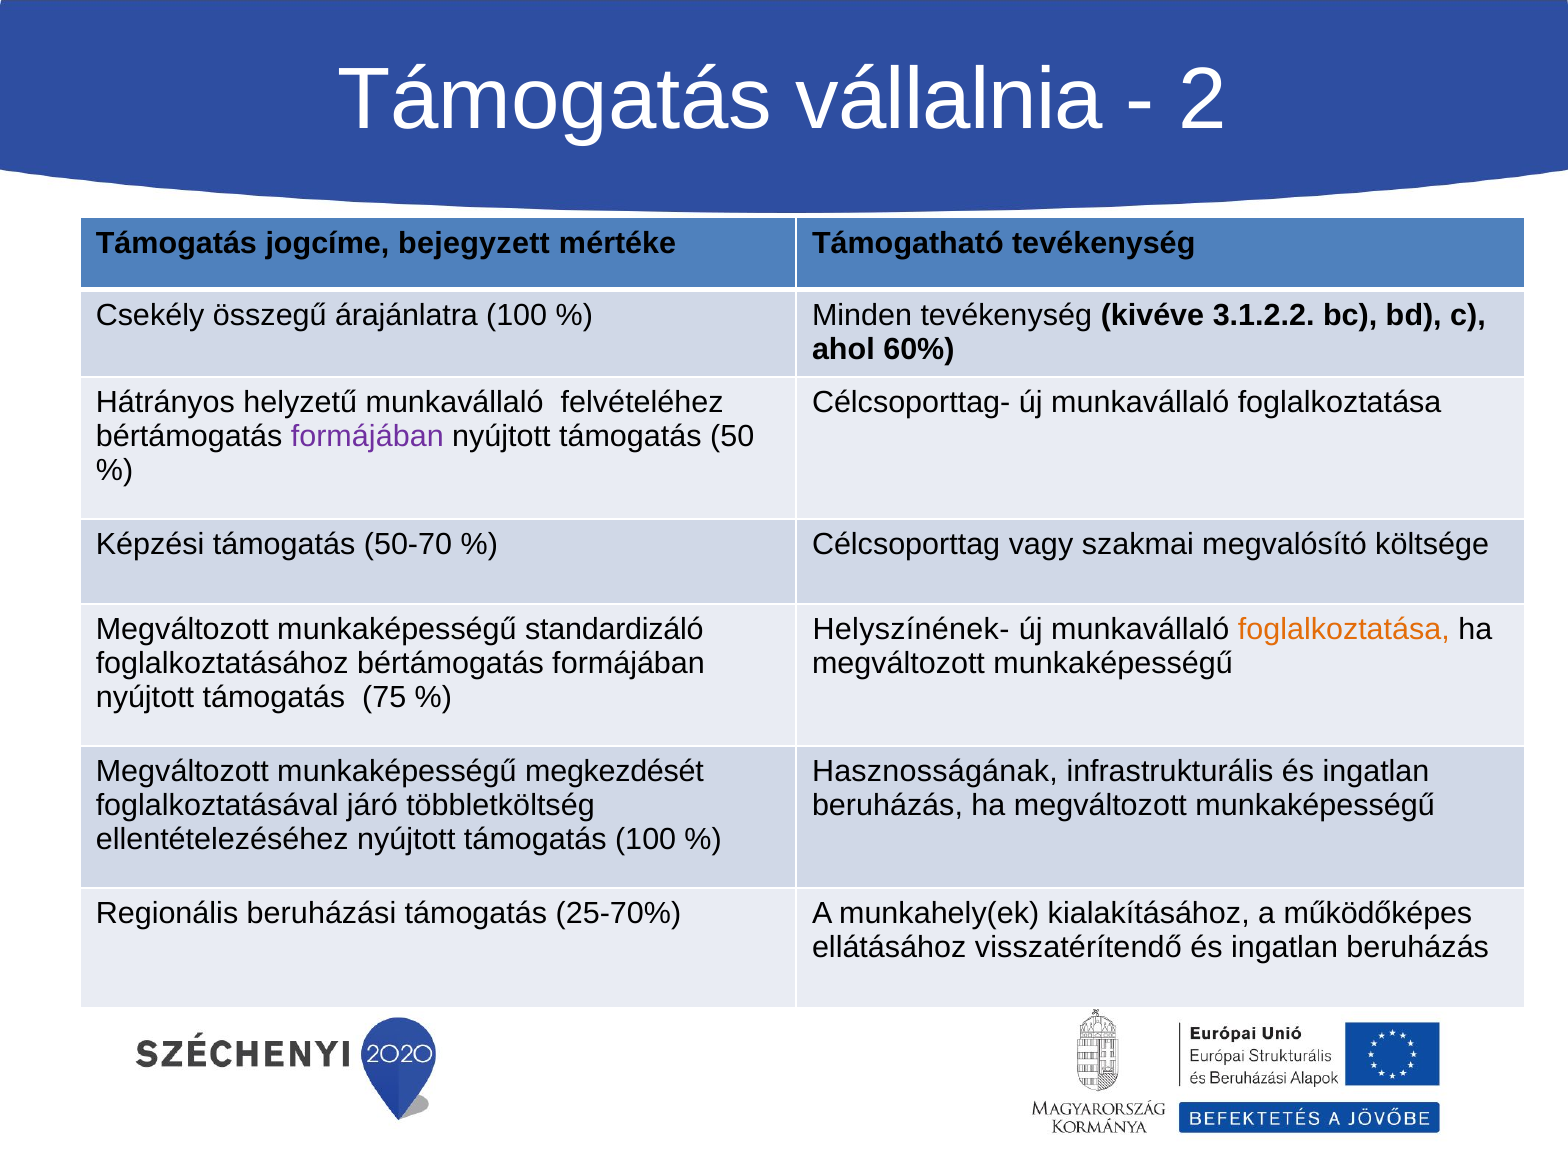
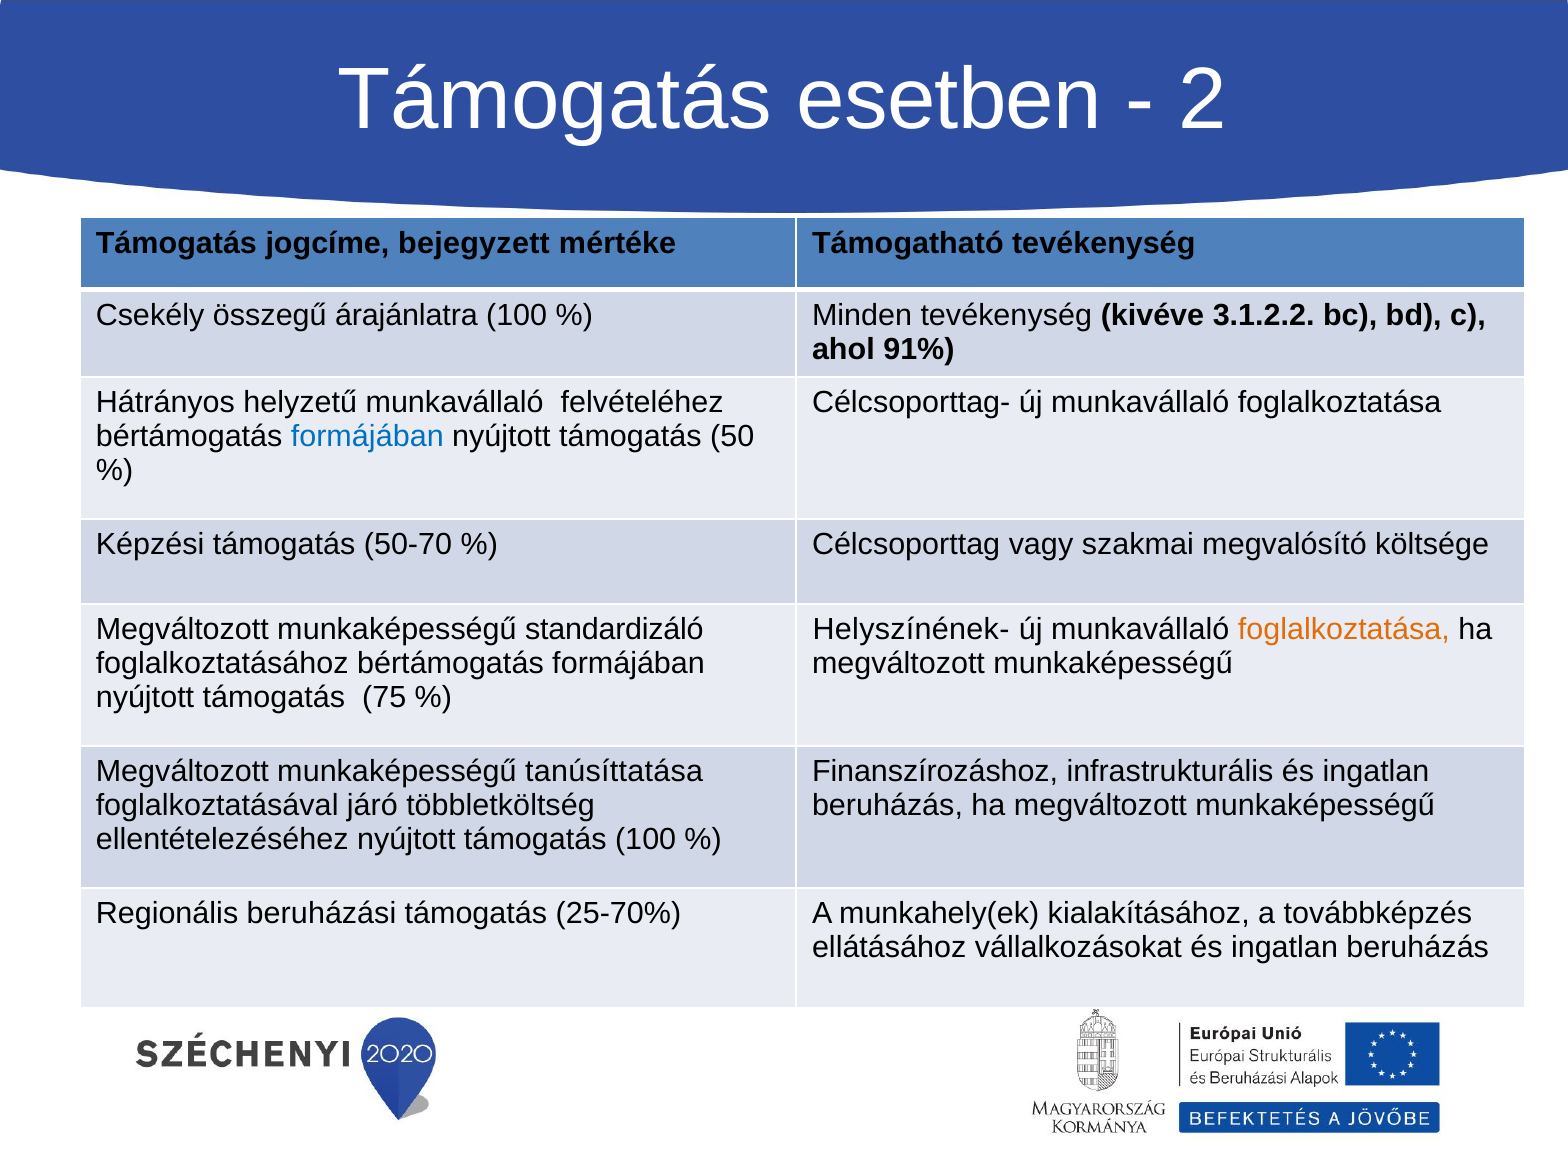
vállalnia: vállalnia -> esetben
60%: 60% -> 91%
formájában at (367, 436) colour: purple -> blue
megkezdését: megkezdését -> tanúsíttatása
Hasznosságának: Hasznosságának -> Finanszírozáshoz
működőképes: működőképes -> továbbképzés
visszatérítendő: visszatérítendő -> vállalkozásokat
